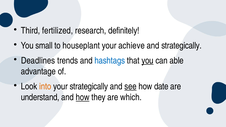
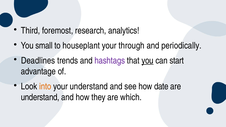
fertilized: fertilized -> foremost
definitely: definitely -> analytics
achieve: achieve -> through
and strategically: strategically -> periodically
hashtags colour: blue -> purple
able: able -> start
your strategically: strategically -> understand
see underline: present -> none
how at (83, 97) underline: present -> none
